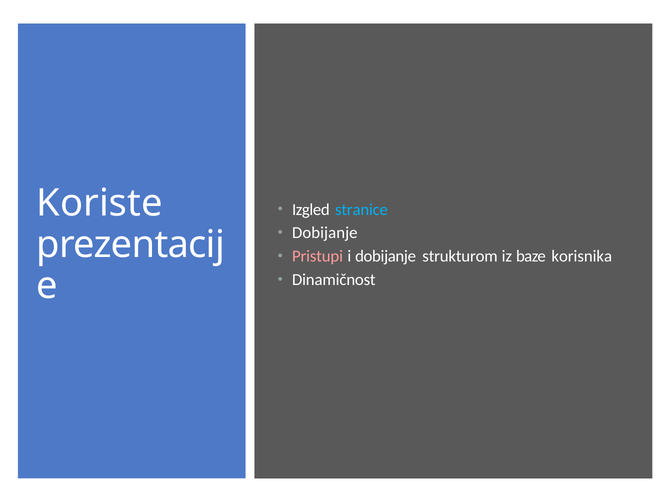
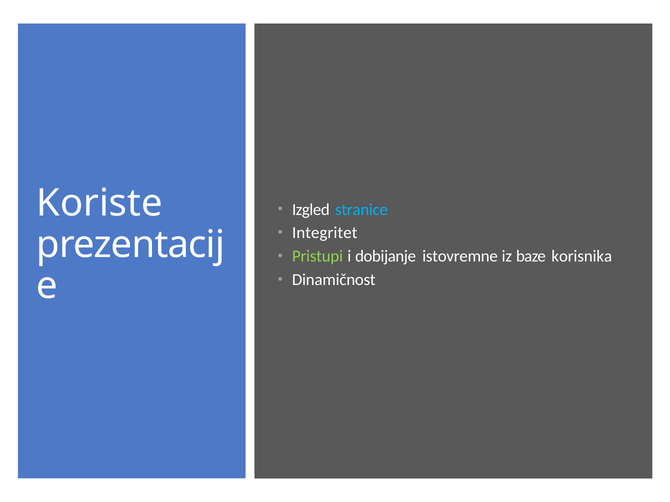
Dobijanje at (325, 233): Dobijanje -> Integritet
Pristupi colour: pink -> light green
strukturom: strukturom -> istovremne
